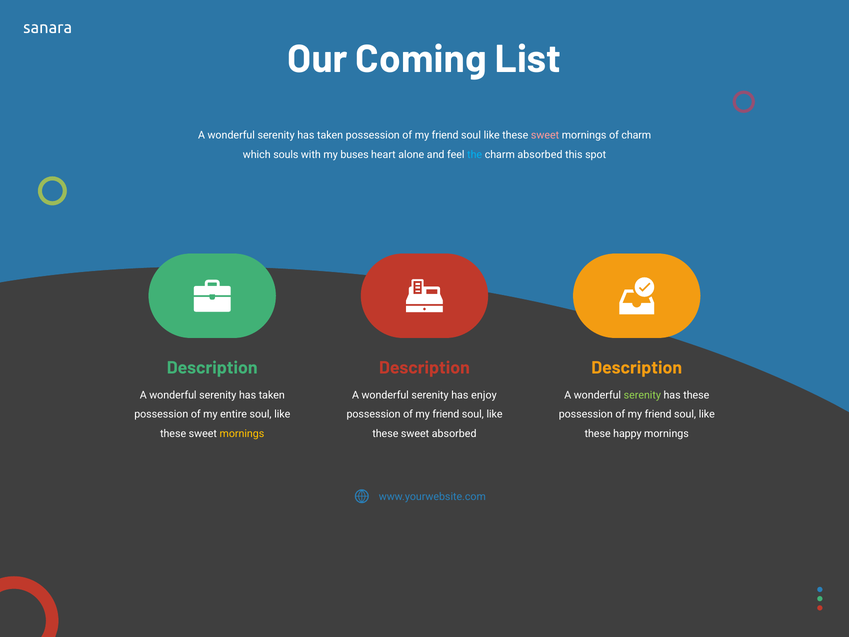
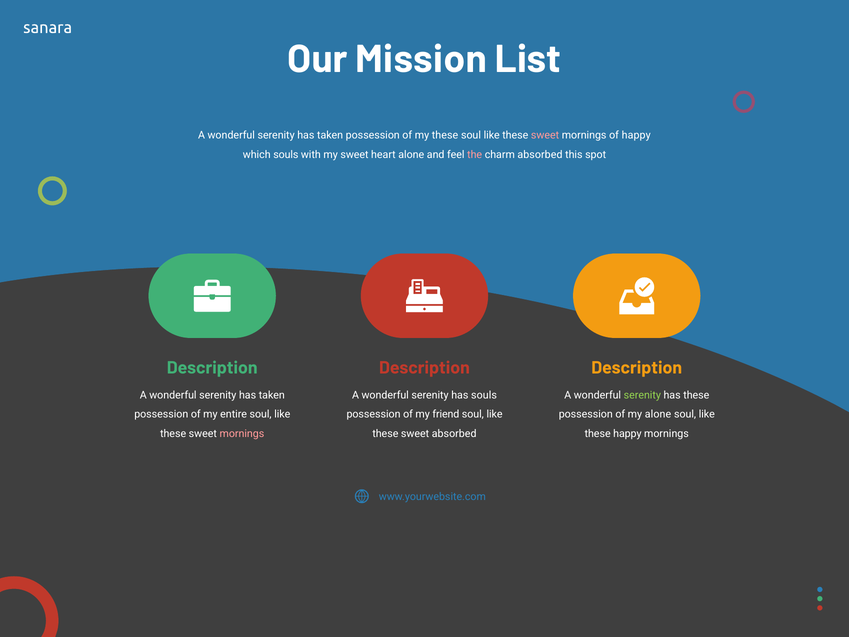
Coming: Coming -> Mission
friend at (445, 135): friend -> these
of charm: charm -> happy
my buses: buses -> sweet
the colour: light blue -> pink
has enjoy: enjoy -> souls
friend at (658, 414): friend -> alone
mornings at (242, 433) colour: yellow -> pink
